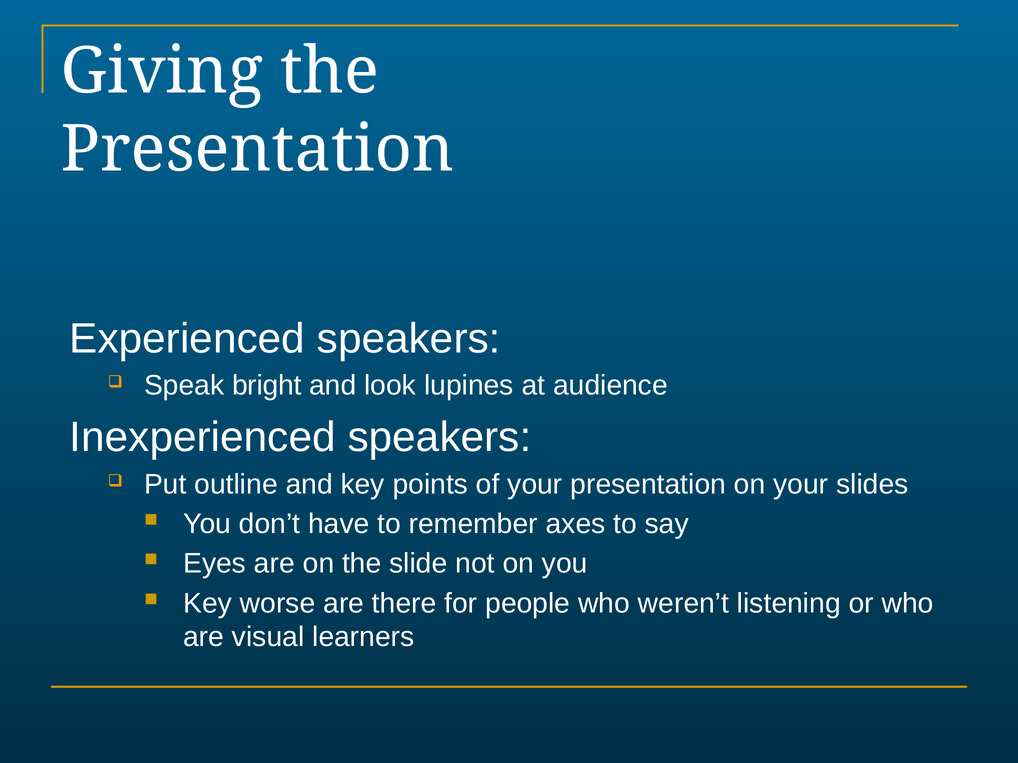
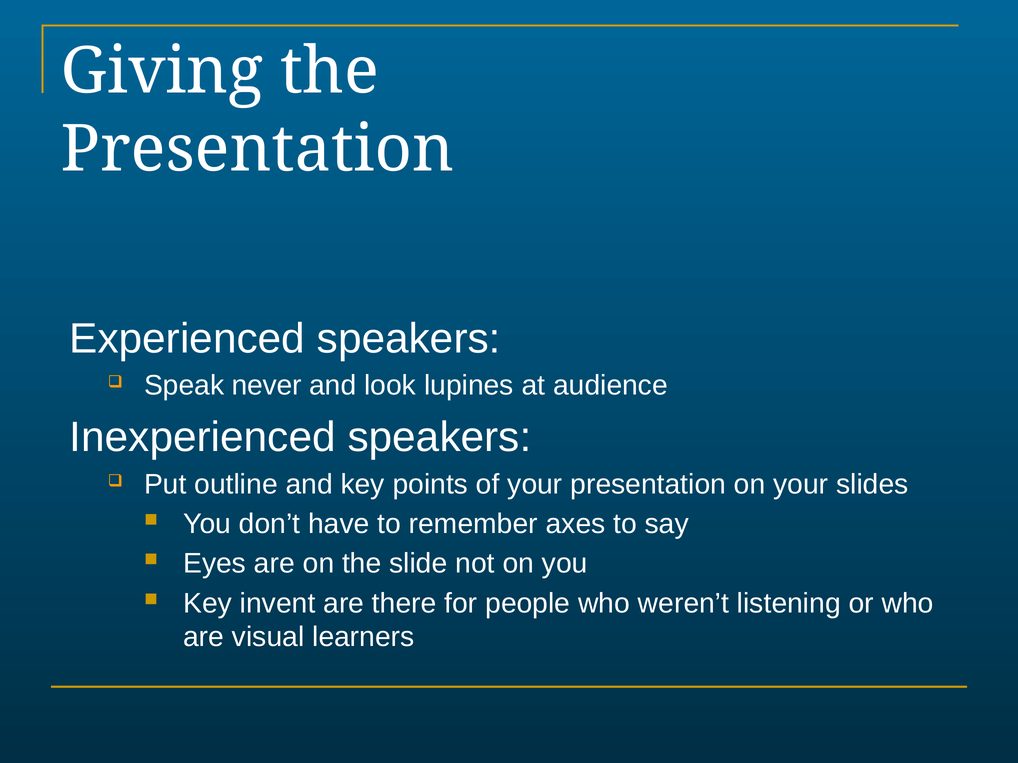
bright: bright -> never
worse: worse -> invent
